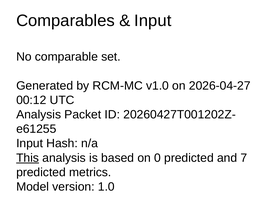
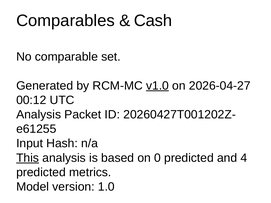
Input at (153, 21): Input -> Cash
v1.0 underline: none -> present
7: 7 -> 4
